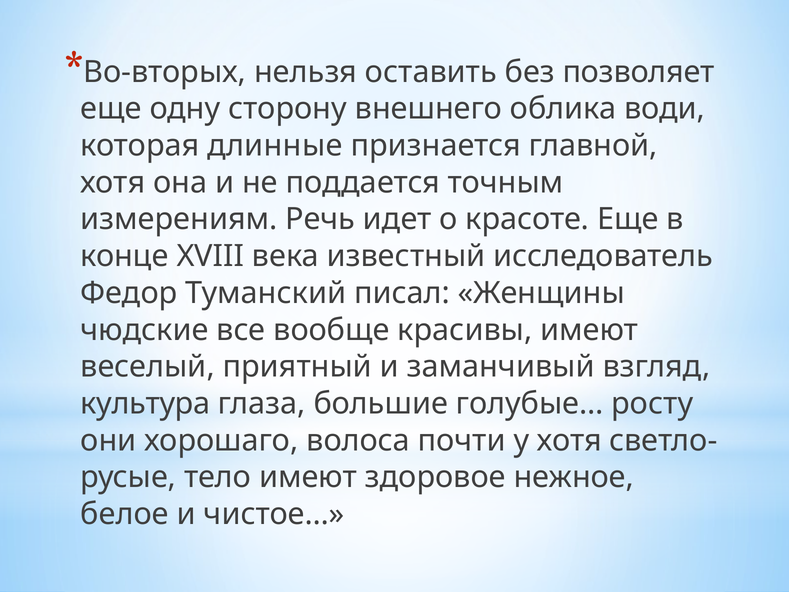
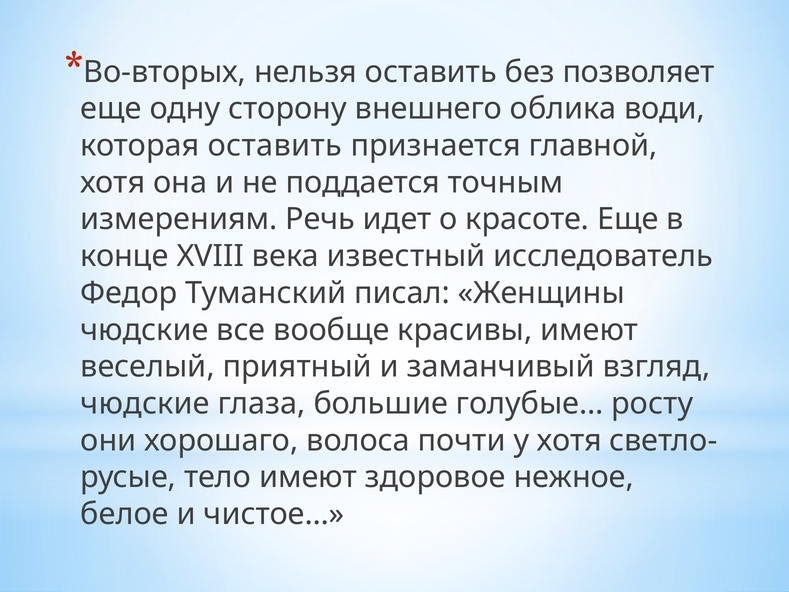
которая длинные: длинные -> оставить
культура at (145, 403): культура -> чюдские
